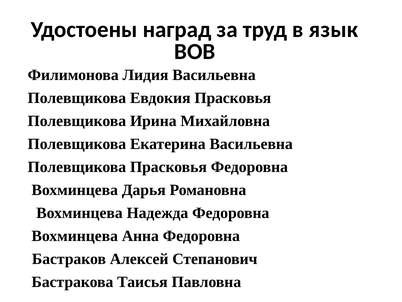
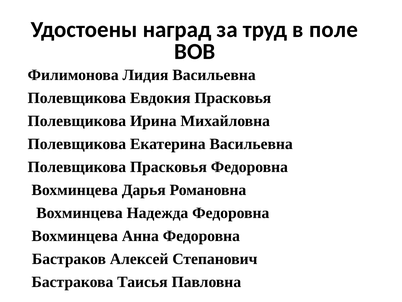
язык: язык -> поле
